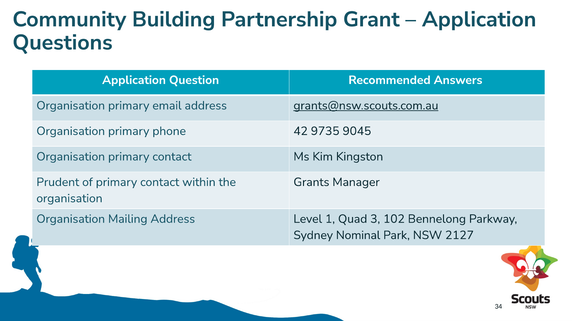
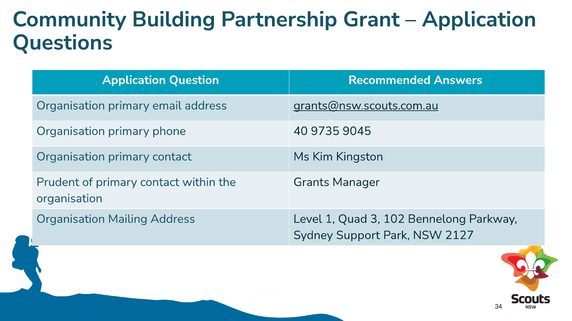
42: 42 -> 40
Nominal: Nominal -> Support
